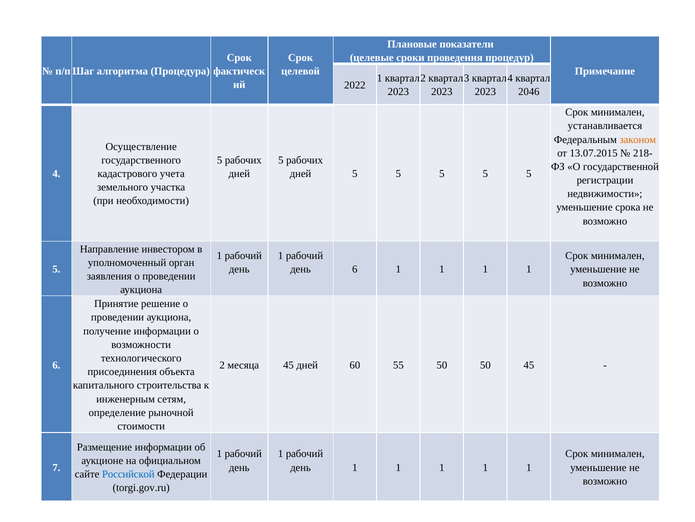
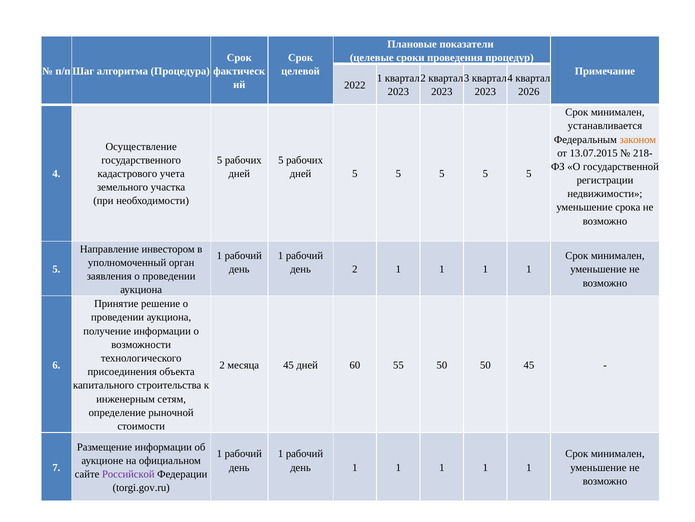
2046: 2046 -> 2026
день 6: 6 -> 2
Российской colour: blue -> purple
